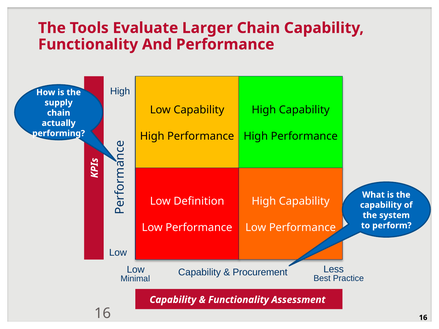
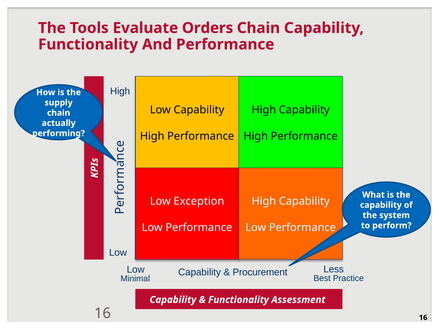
Larger: Larger -> Orders
Definition: Definition -> Exception
